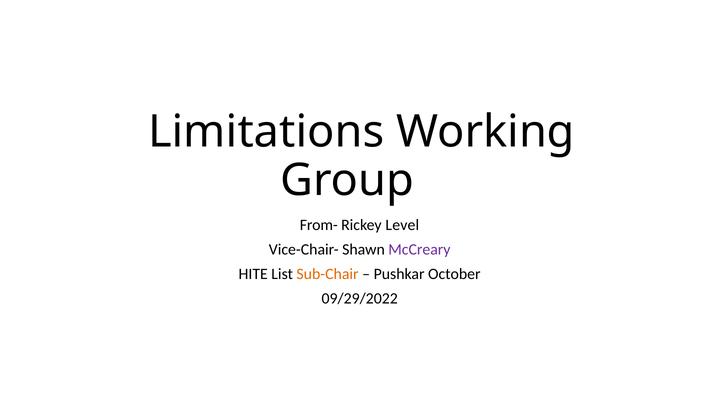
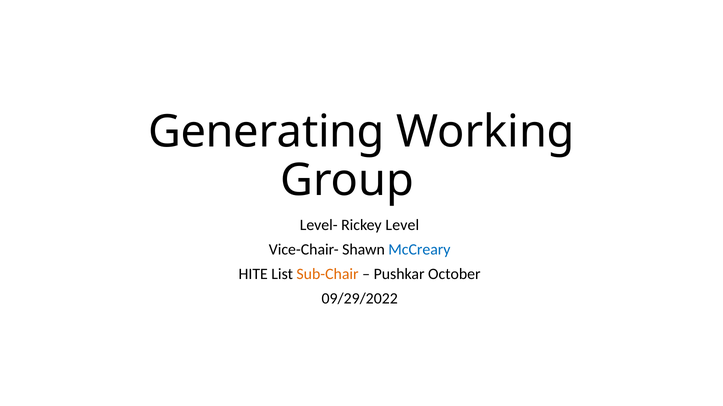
Limitations: Limitations -> Generating
From-: From- -> Level-
McCreary colour: purple -> blue
